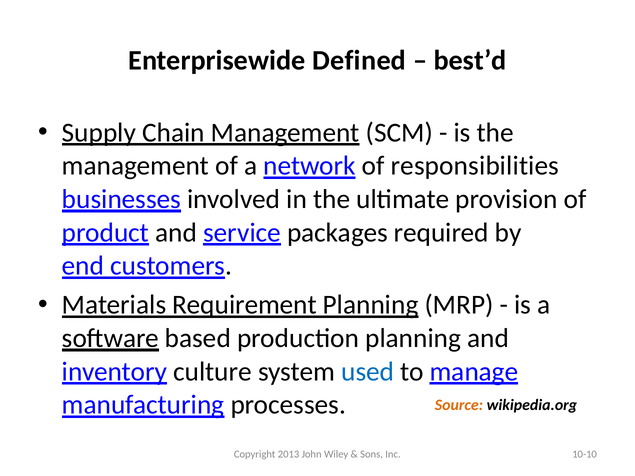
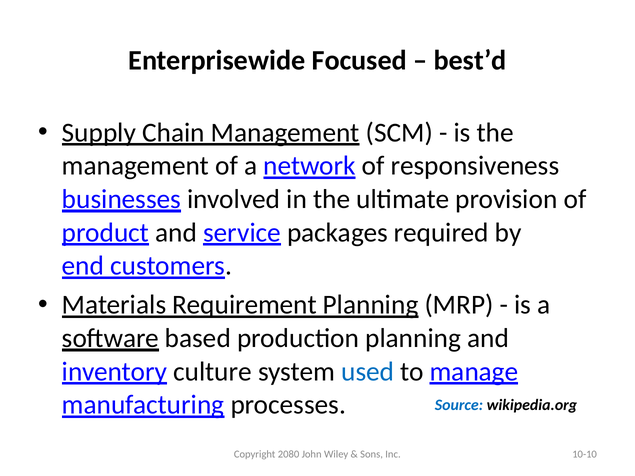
Defined: Defined -> Focused
responsibilities: responsibilities -> responsiveness
Source colour: orange -> blue
2013: 2013 -> 2080
